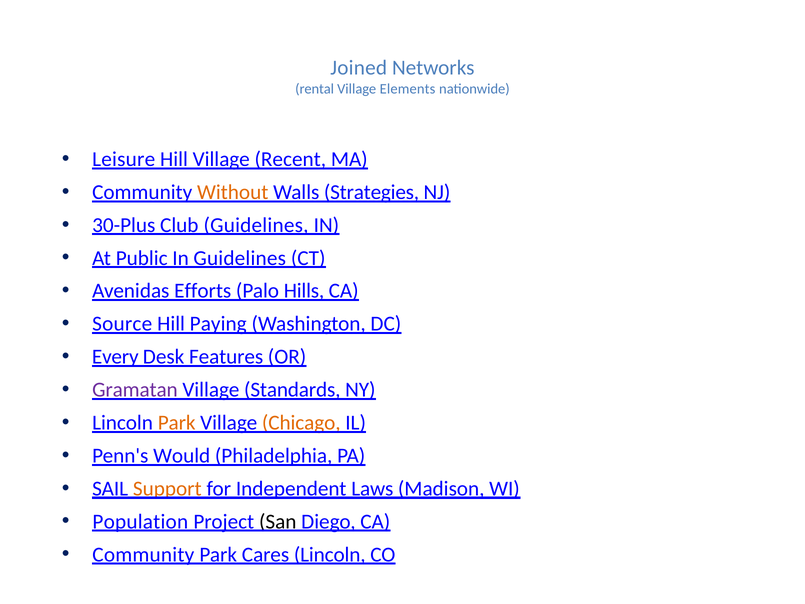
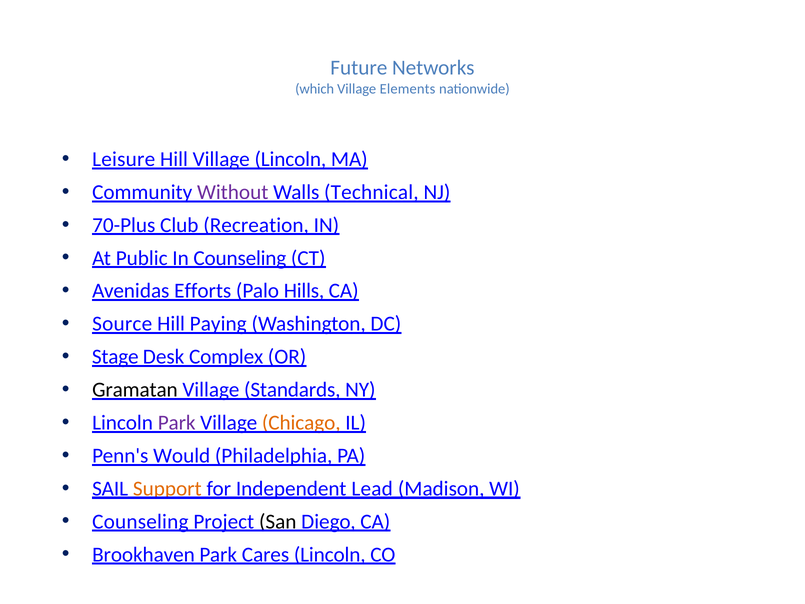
Joined: Joined -> Future
rental: rental -> which
Village Recent: Recent -> Lincoln
Without colour: orange -> purple
Strategies: Strategies -> Technical
30-Plus: 30-Plus -> 70-Plus
Club Guidelines: Guidelines -> Recreation
In Guidelines: Guidelines -> Counseling
Every: Every -> Stage
Features: Features -> Complex
Gramatan colour: purple -> black
Park at (177, 423) colour: orange -> purple
Laws: Laws -> Lead
Population at (140, 521): Population -> Counseling
Community at (143, 554): Community -> Brookhaven
